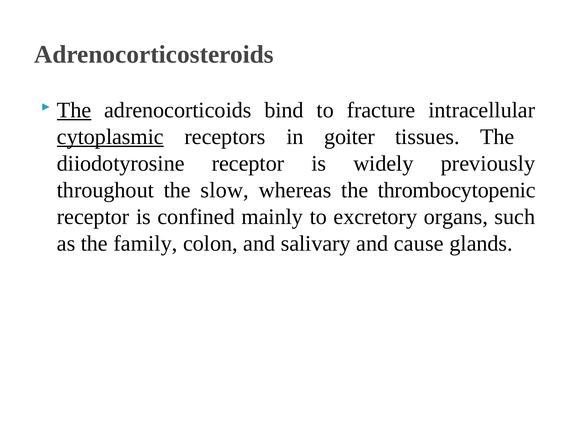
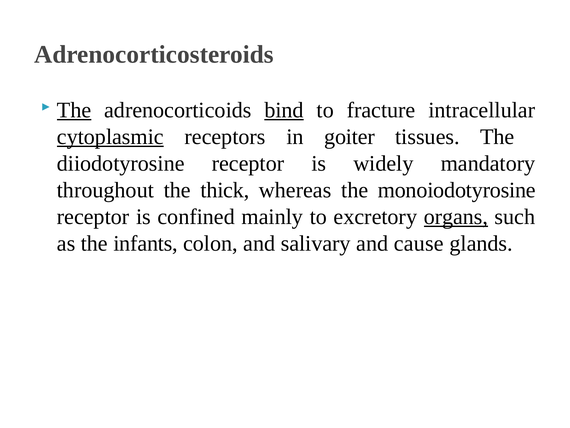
bind underline: none -> present
previously: previously -> mandatory
slow: slow -> thick
thrombocytopenic: thrombocytopenic -> monoiodotyrosine
organs underline: none -> present
family: family -> infants
